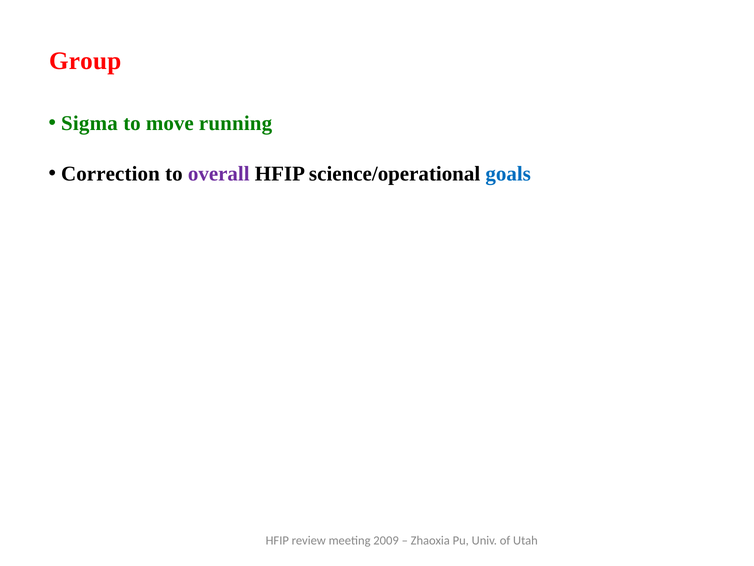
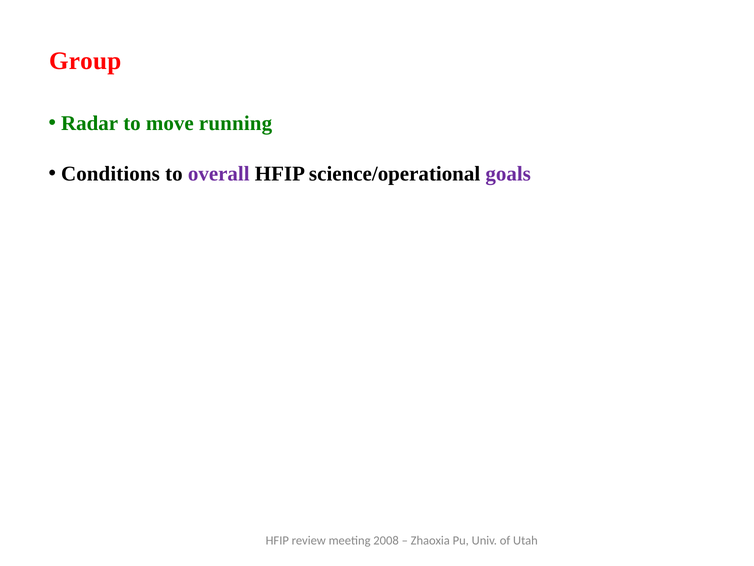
Sigma: Sigma -> Radar
Correction: Correction -> Conditions
goals colour: blue -> purple
2009: 2009 -> 2008
